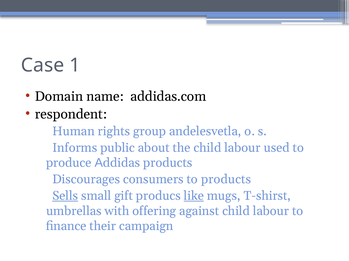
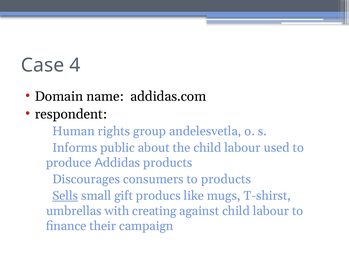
1: 1 -> 4
like underline: present -> none
offering: offering -> creating
